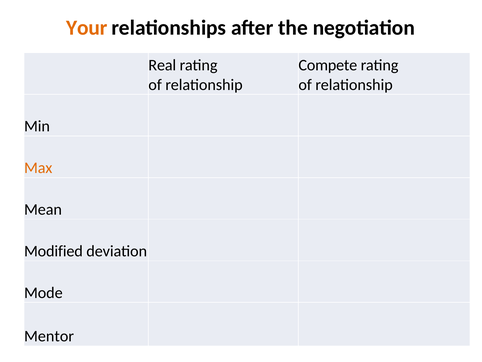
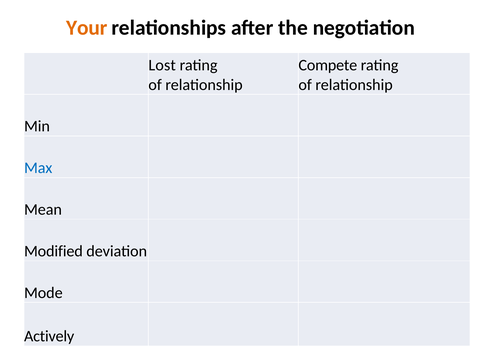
Real: Real -> Lost
Max colour: orange -> blue
Mentor: Mentor -> Actively
